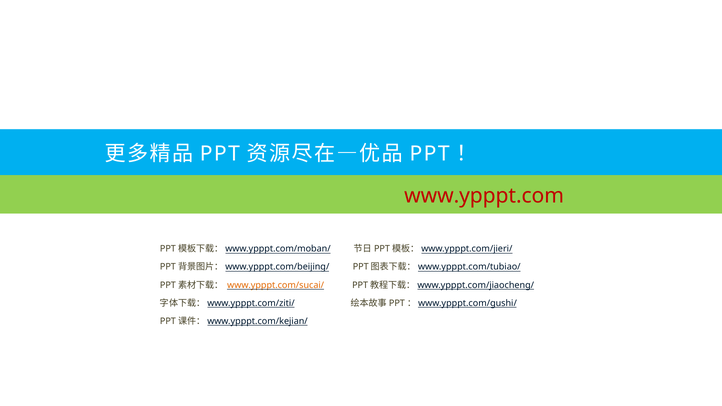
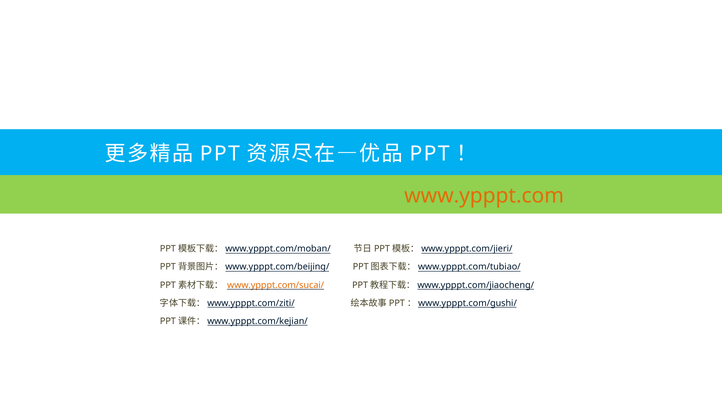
www.ypppt.com colour: red -> orange
